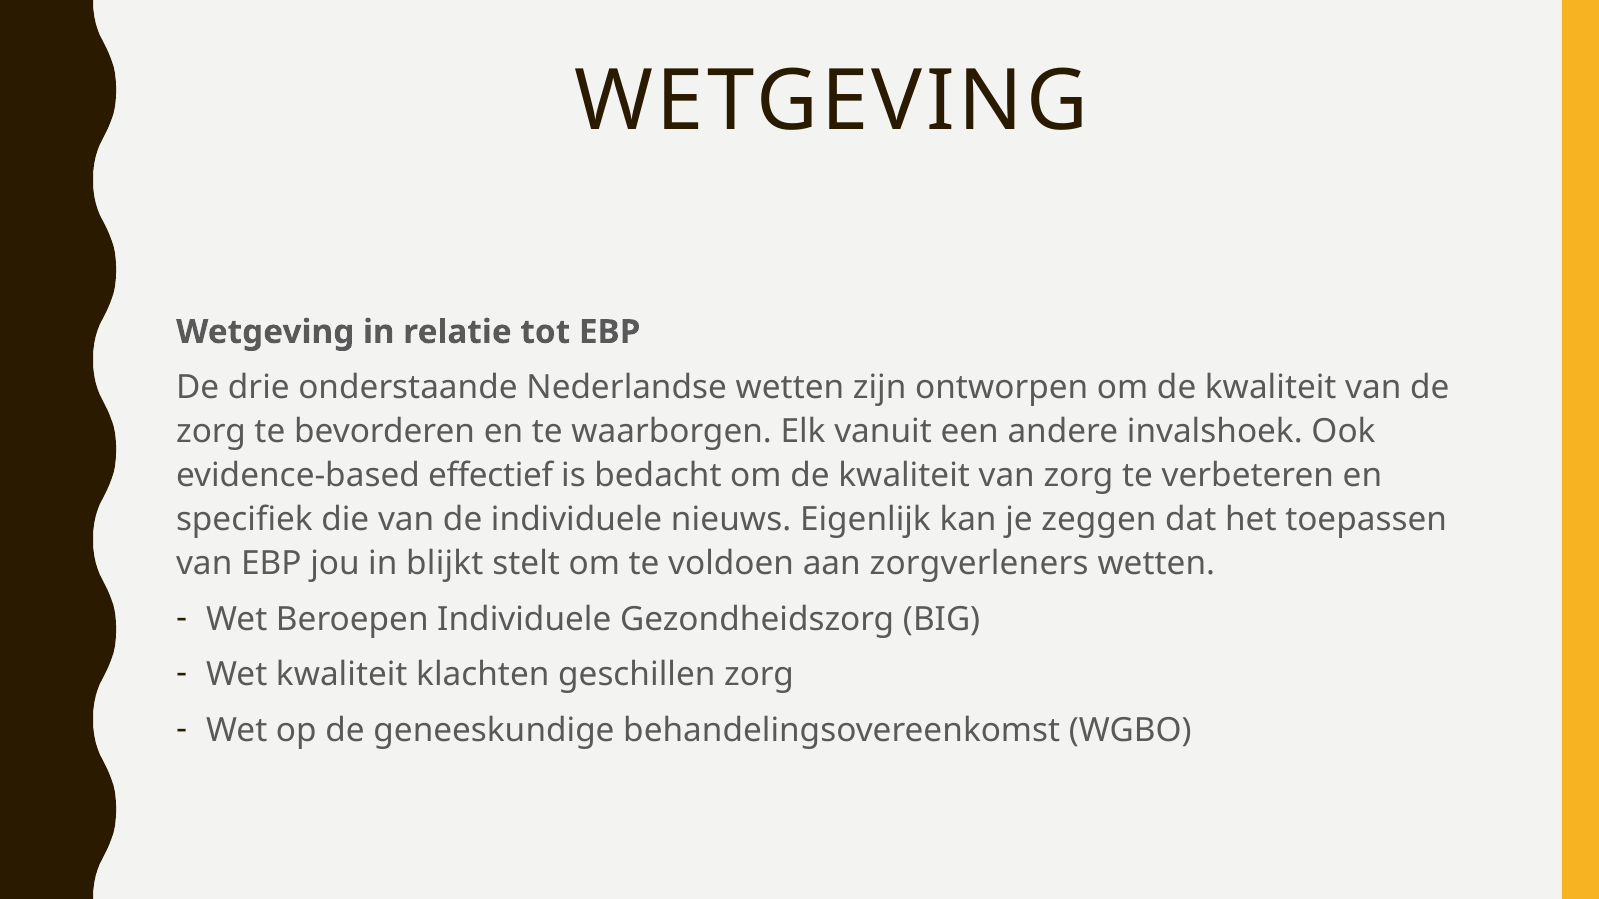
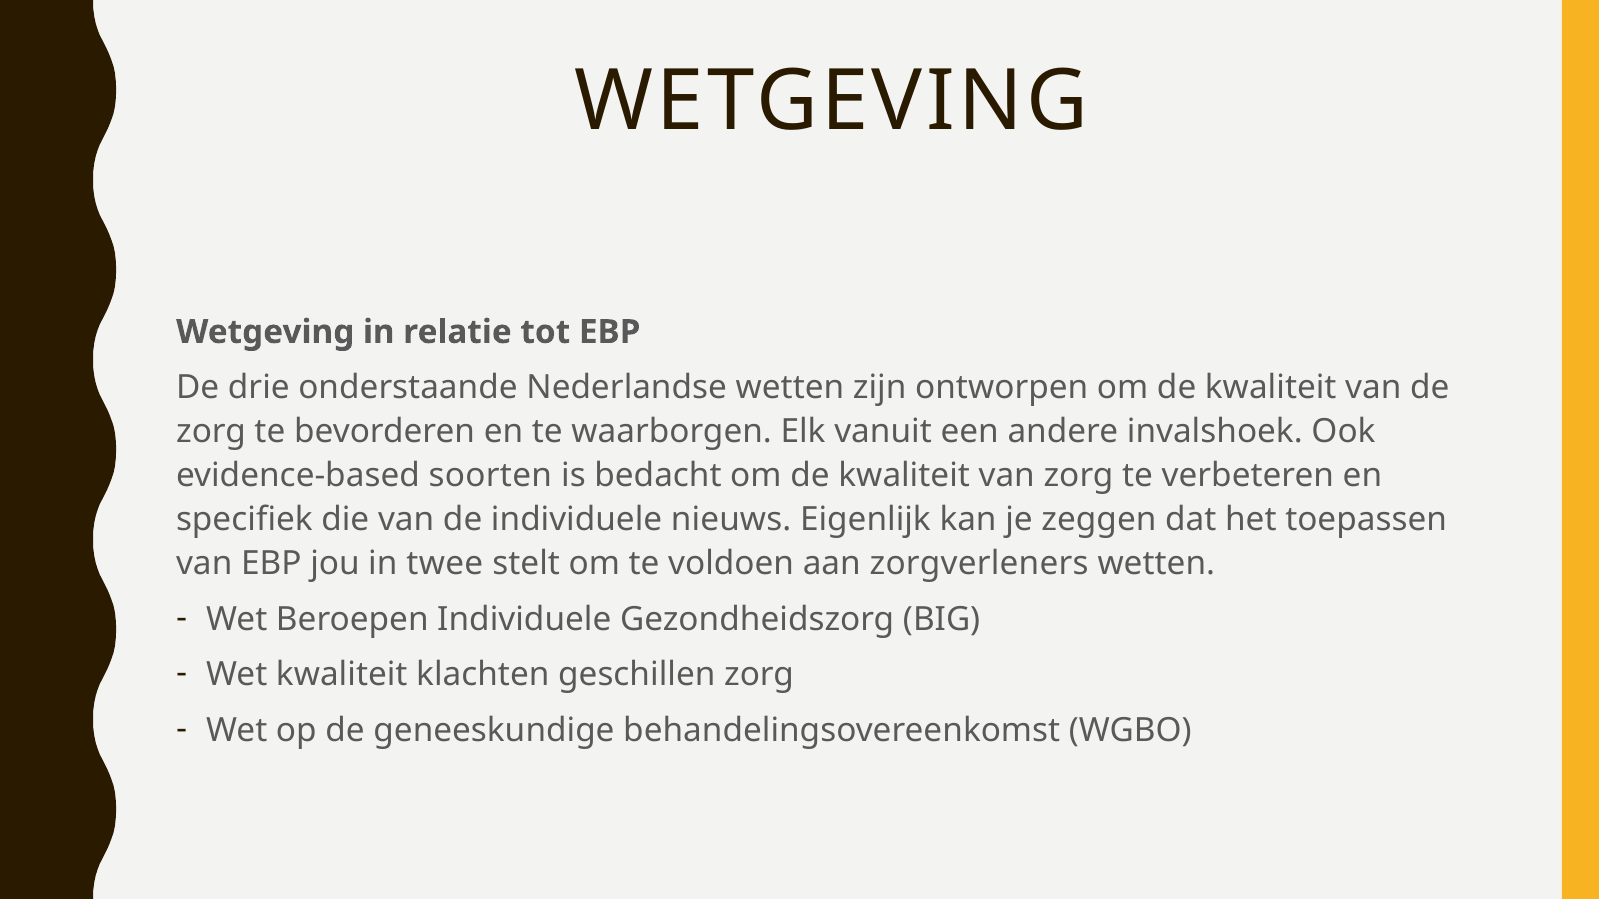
effectief: effectief -> soorten
blijkt: blijkt -> twee
